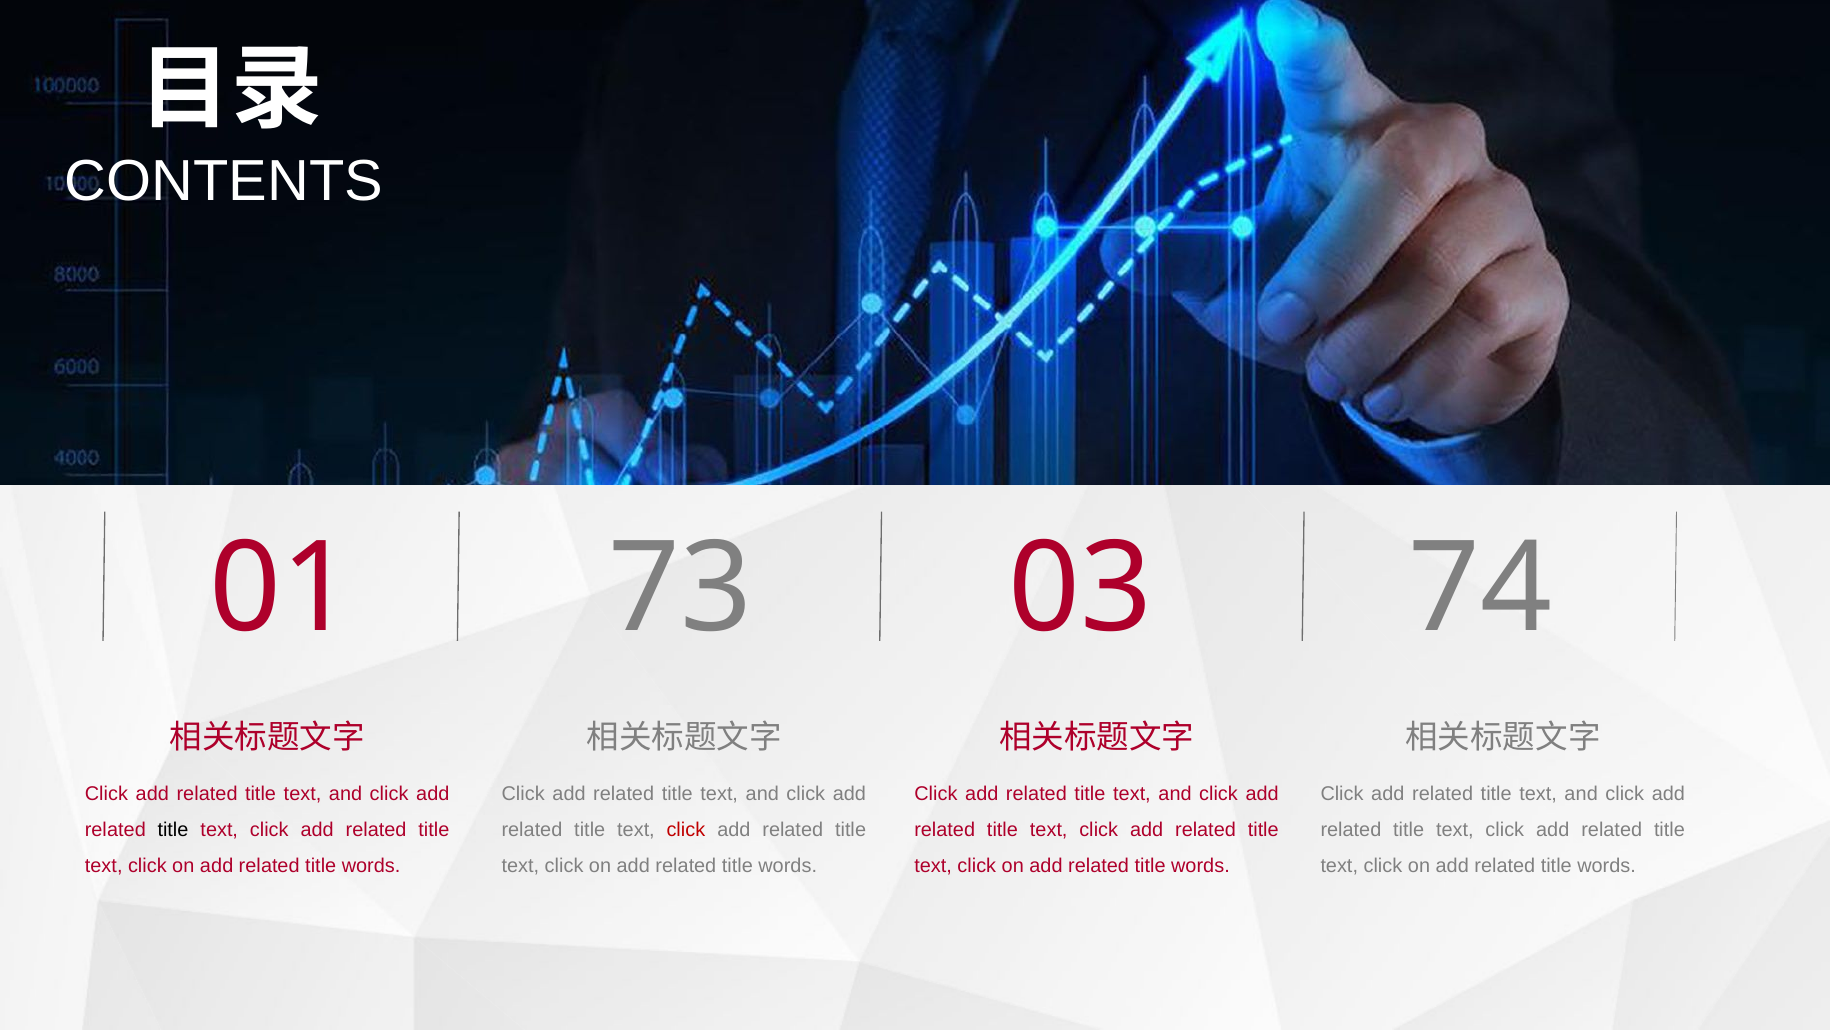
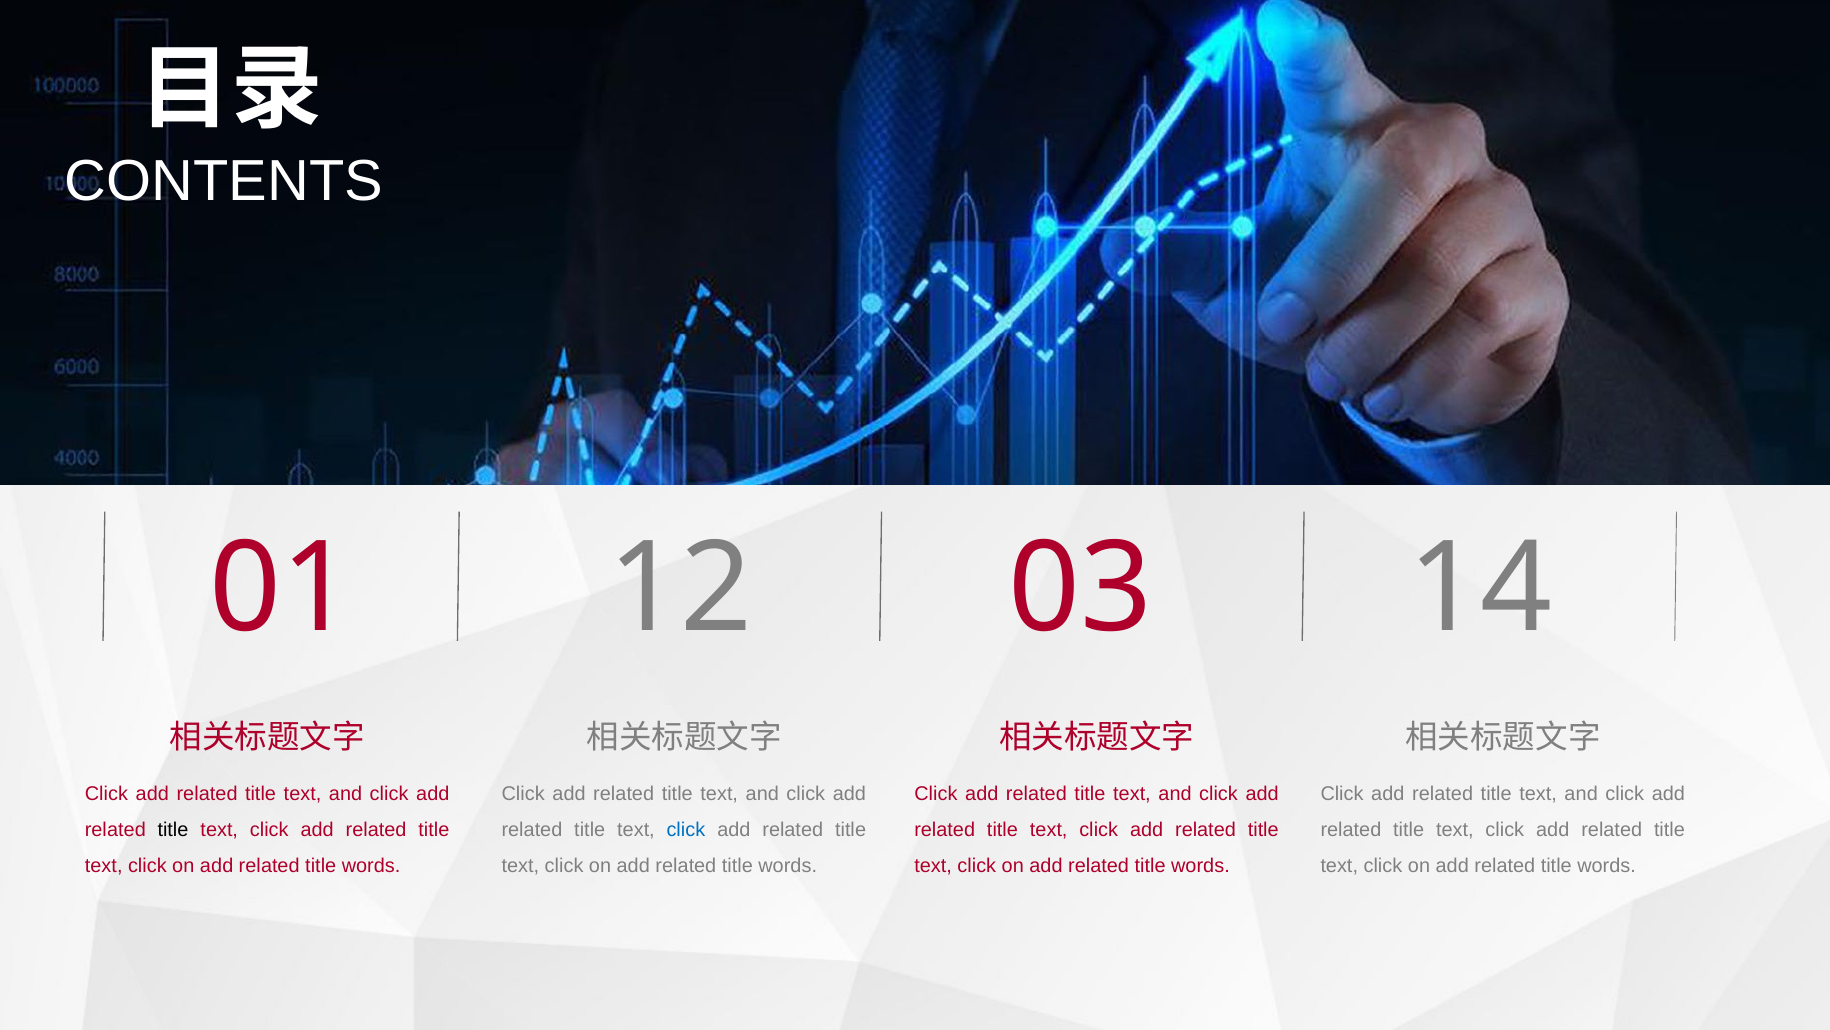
73: 73 -> 12
74: 74 -> 14
click at (686, 829) colour: red -> blue
